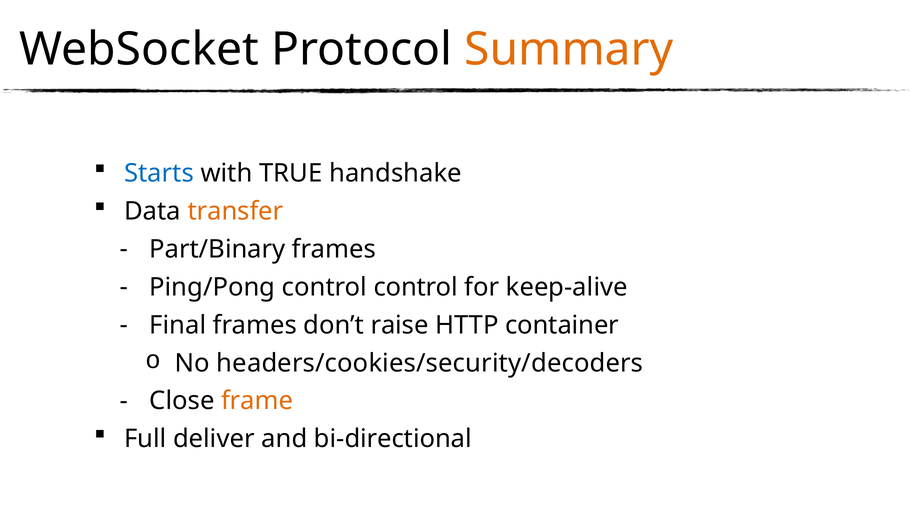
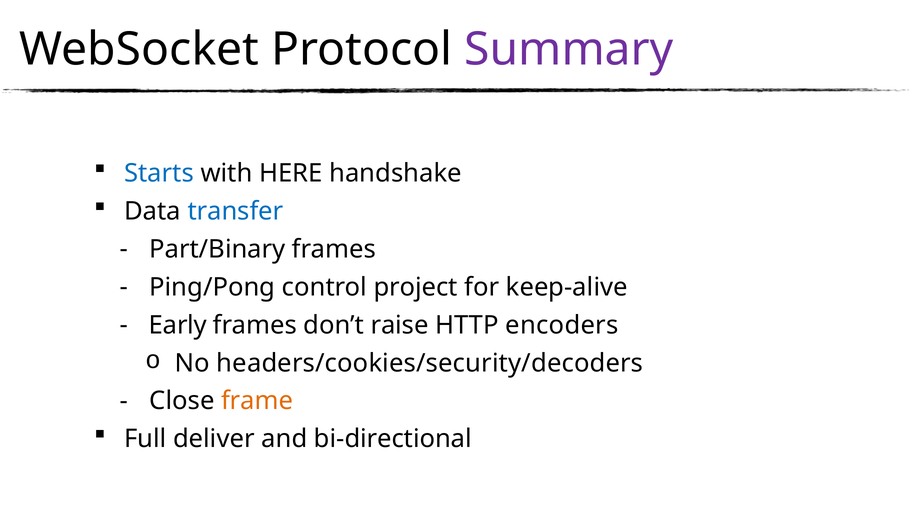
Summary colour: orange -> purple
TRUE: TRUE -> HERE
transfer colour: orange -> blue
control control: control -> project
Final: Final -> Early
container: container -> encoders
